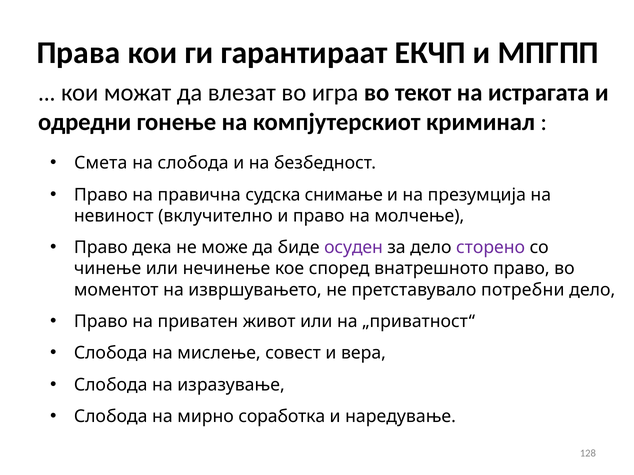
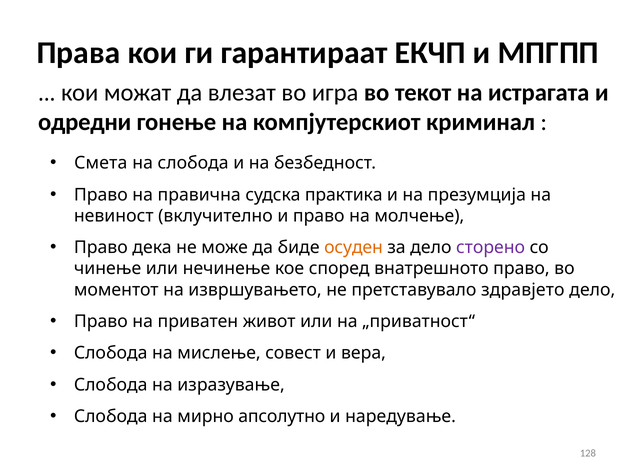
снимање: снимање -> практика
осуден colour: purple -> orange
потребни: потребни -> здравјето
соработка: соработка -> апсолутно
